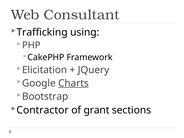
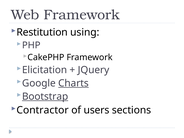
Web Consultant: Consultant -> Framework
Trafficking: Trafficking -> Restitution
Bootstrap underline: none -> present
grant: grant -> users
